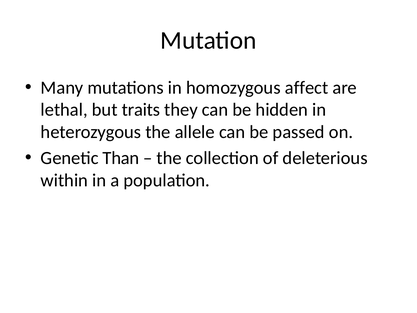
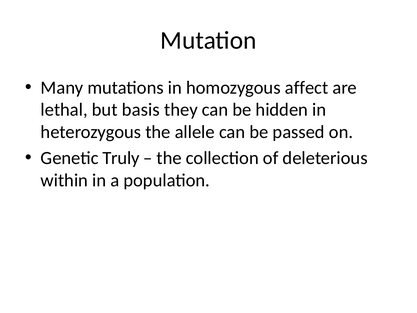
traits: traits -> basis
Than: Than -> Truly
